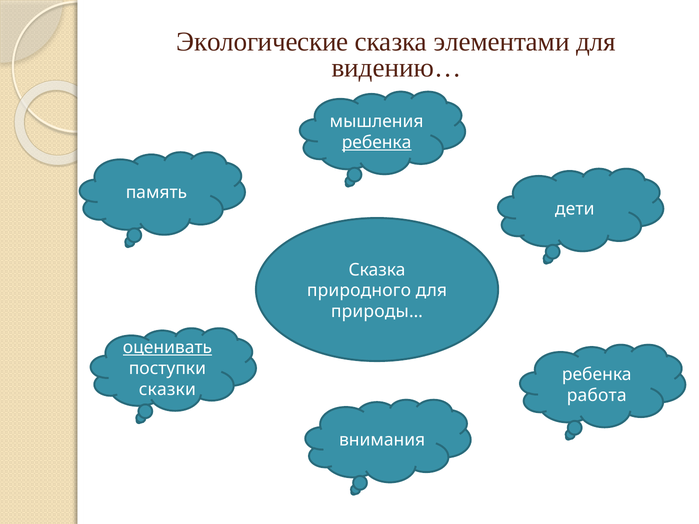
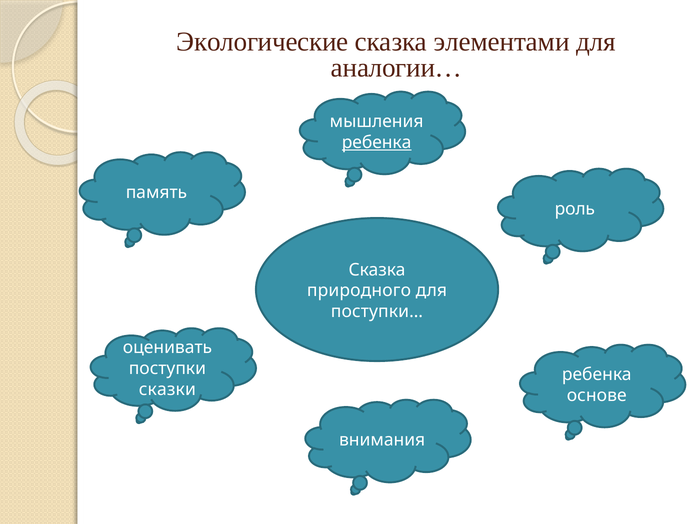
видению…: видению… -> аналогии…
дети: дети -> роль
природы…: природы… -> поступки…
оценивать underline: present -> none
работа: работа -> основе
